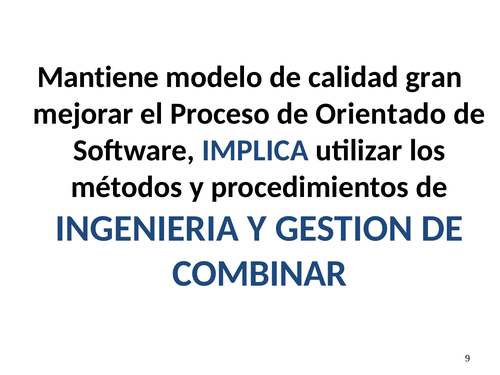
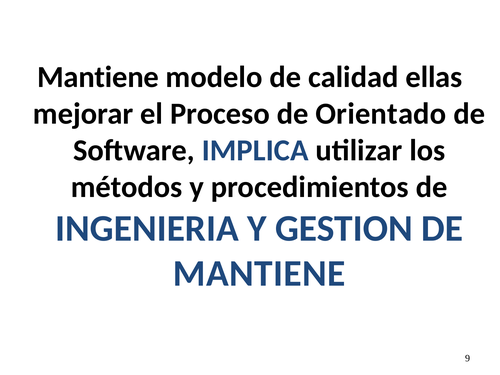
gran: gran -> ellas
COMBINAR at (260, 273): COMBINAR -> MANTIENE
